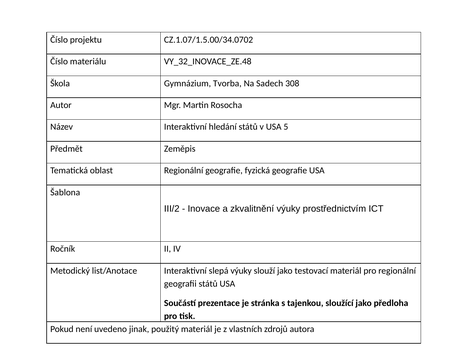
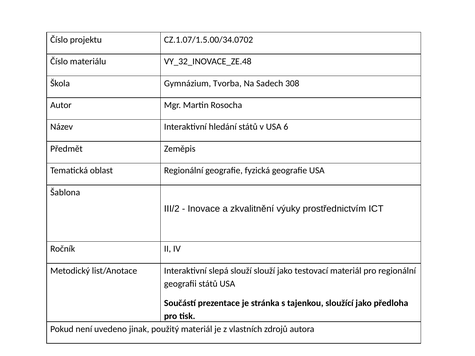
5: 5 -> 6
slepá výuky: výuky -> slouží
